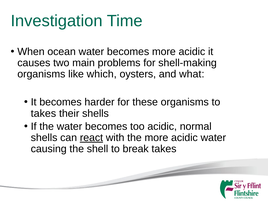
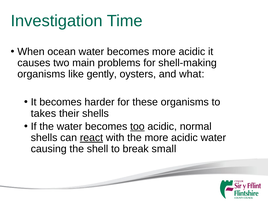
which: which -> gently
too underline: none -> present
break takes: takes -> small
